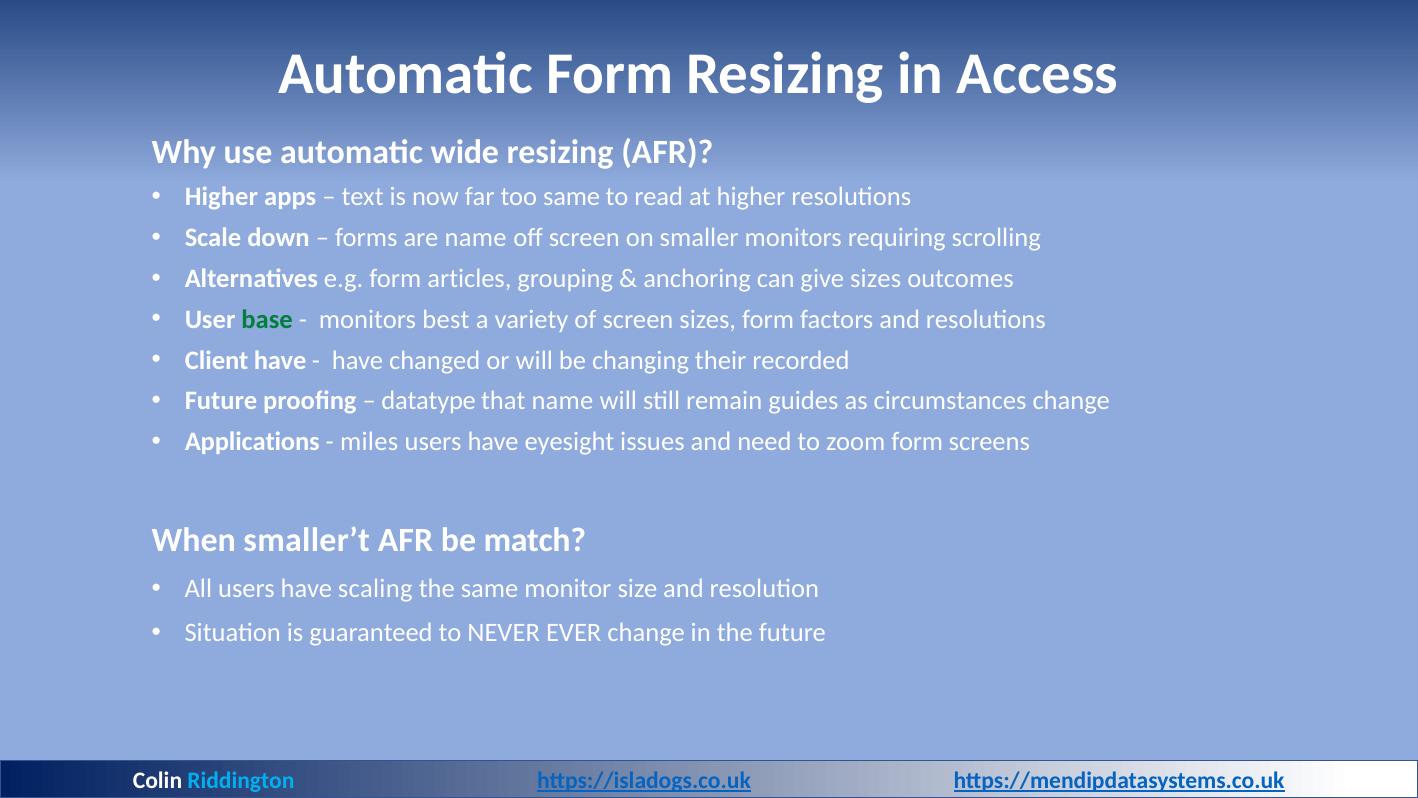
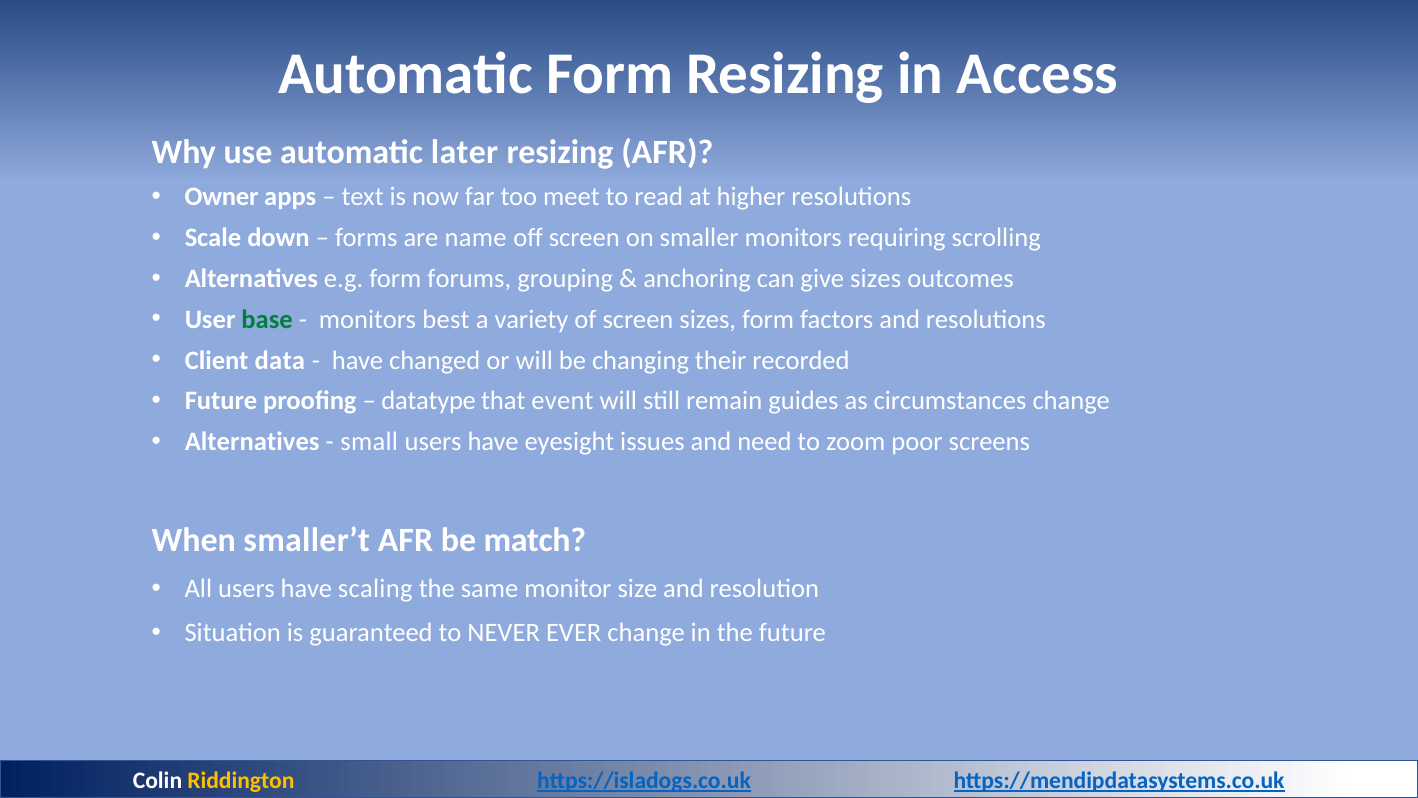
wide: wide -> later
Higher at (221, 197): Higher -> Owner
too same: same -> meet
articles: articles -> forums
Client have: have -> data
that name: name -> event
Applications at (252, 442): Applications -> Alternatives
miles: miles -> small
zoom form: form -> poor
Riddington colour: light blue -> yellow
